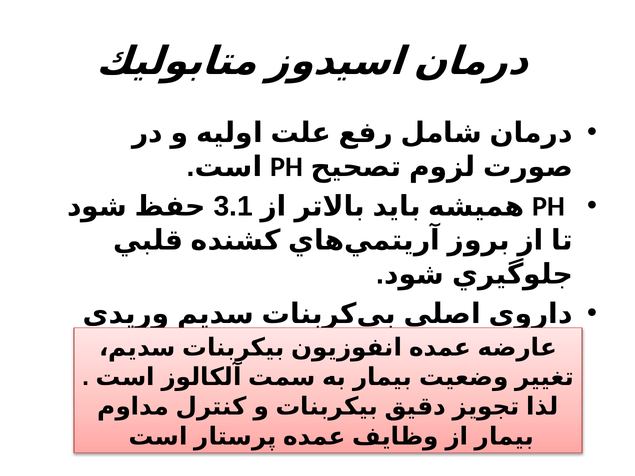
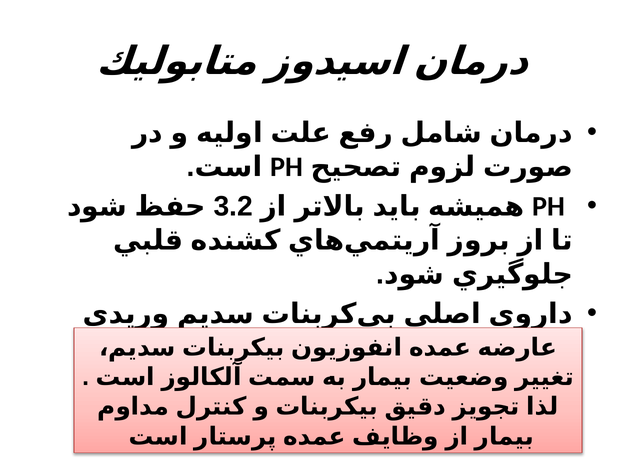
3.1: 3.1 -> 3.2
